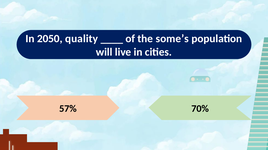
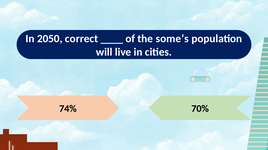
quality: quality -> correct
57%: 57% -> 74%
